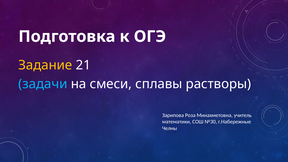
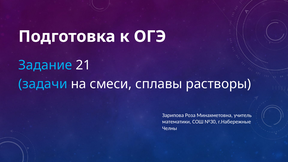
Задание colour: yellow -> light blue
